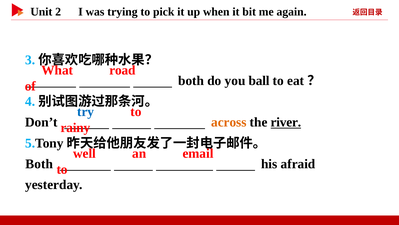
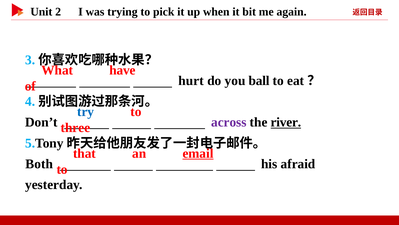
road: road -> have
both at (191, 81): both -> hurt
across colour: orange -> purple
rainy: rainy -> three
well: well -> that
email underline: none -> present
